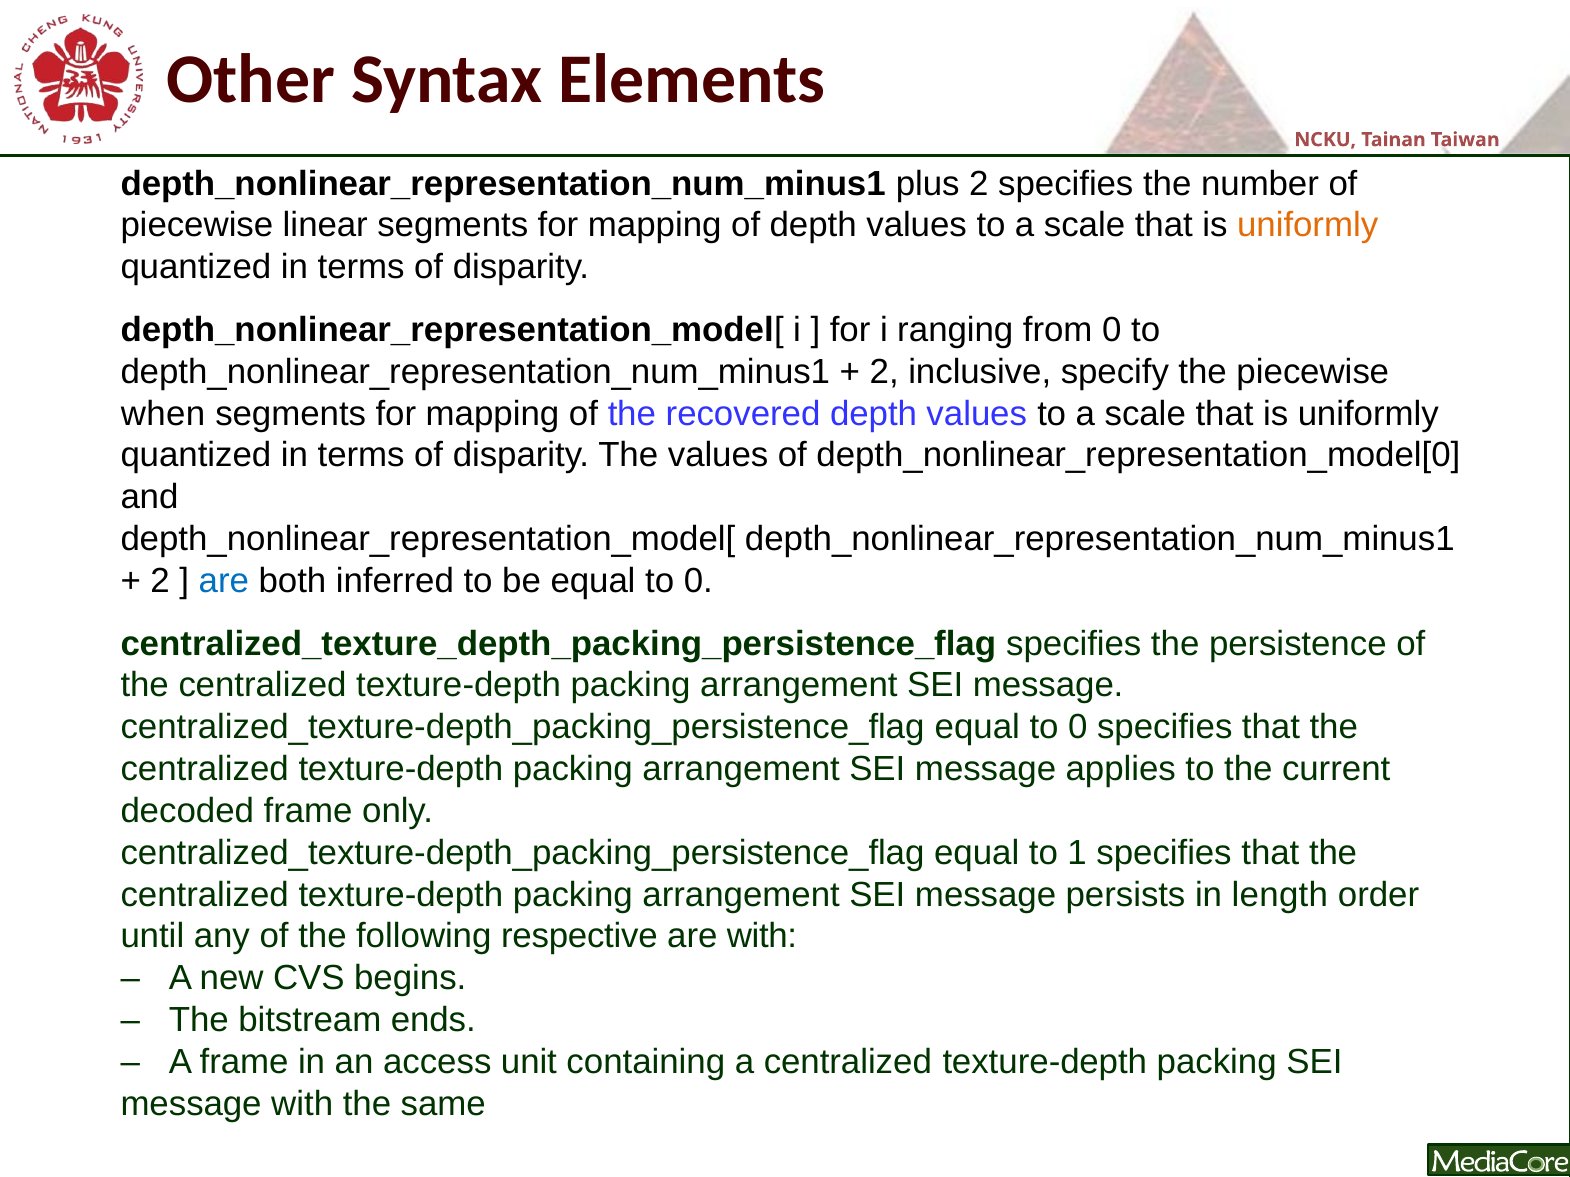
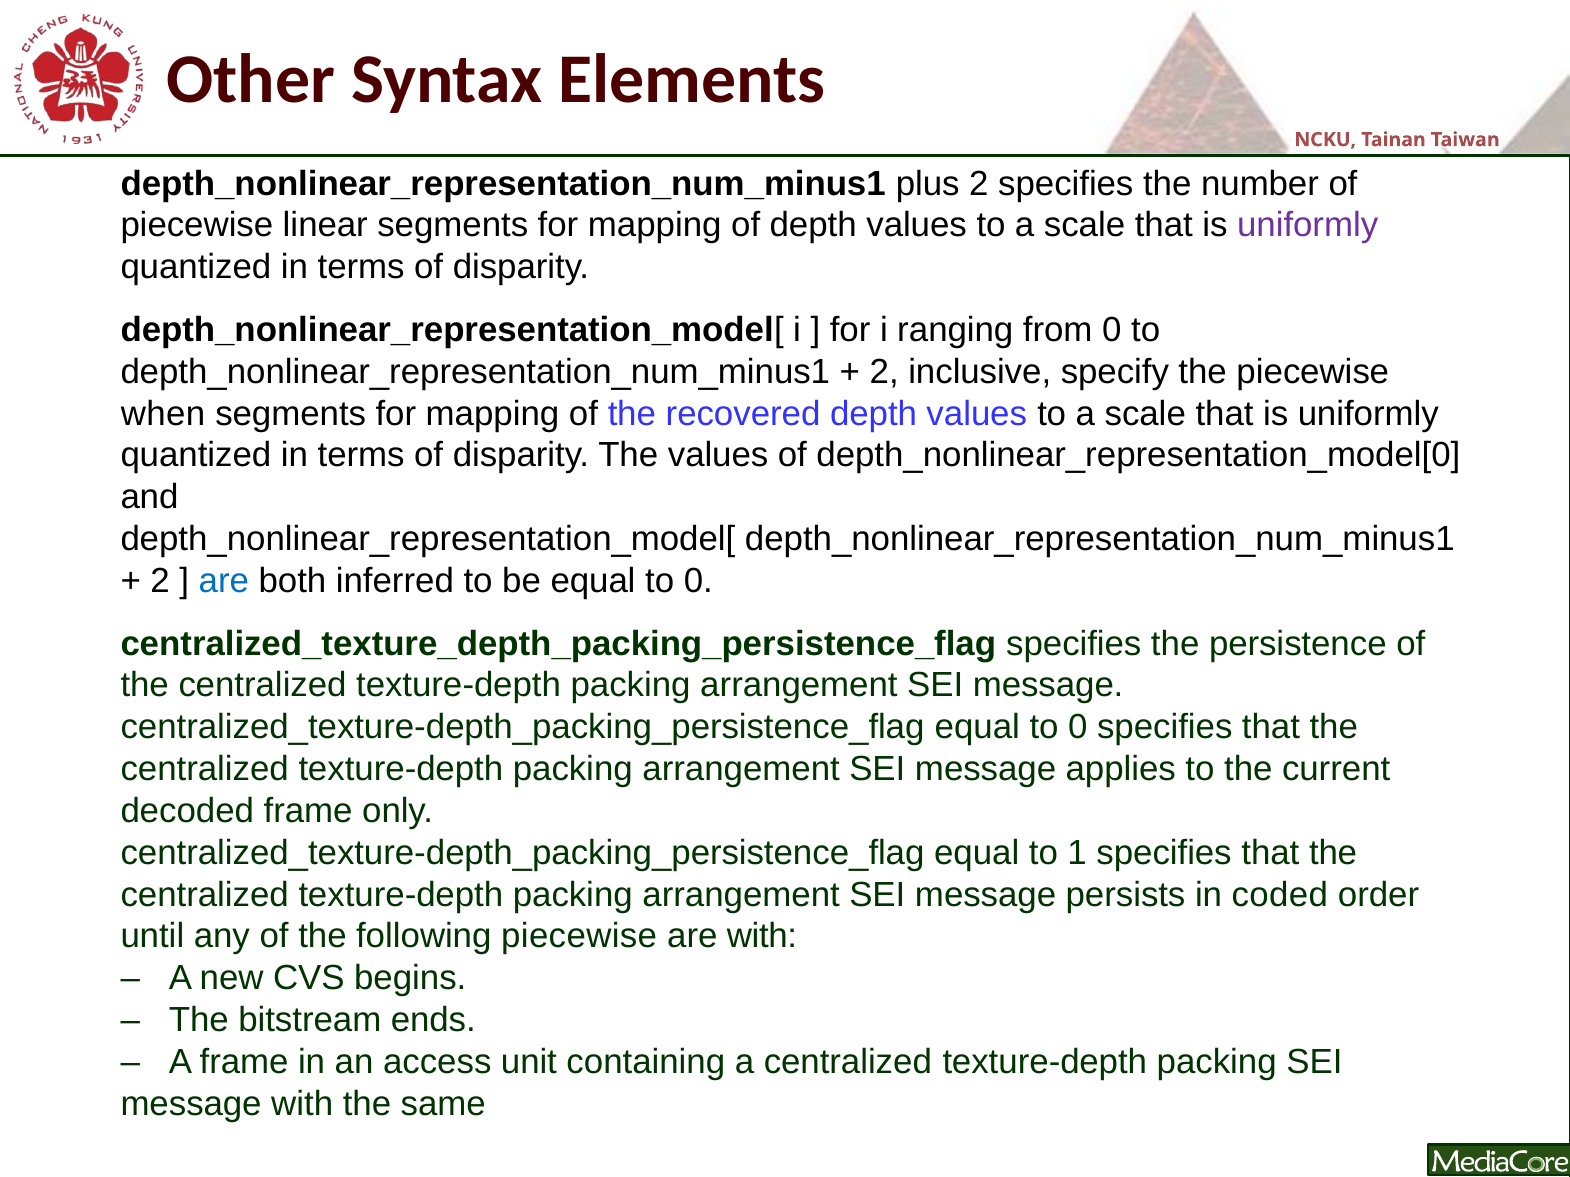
uniformly at (1308, 225) colour: orange -> purple
length: length -> coded
following respective: respective -> piecewise
